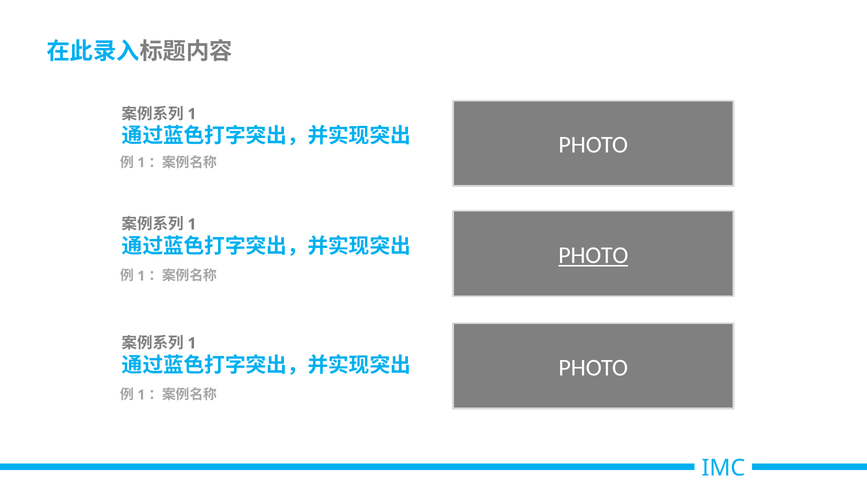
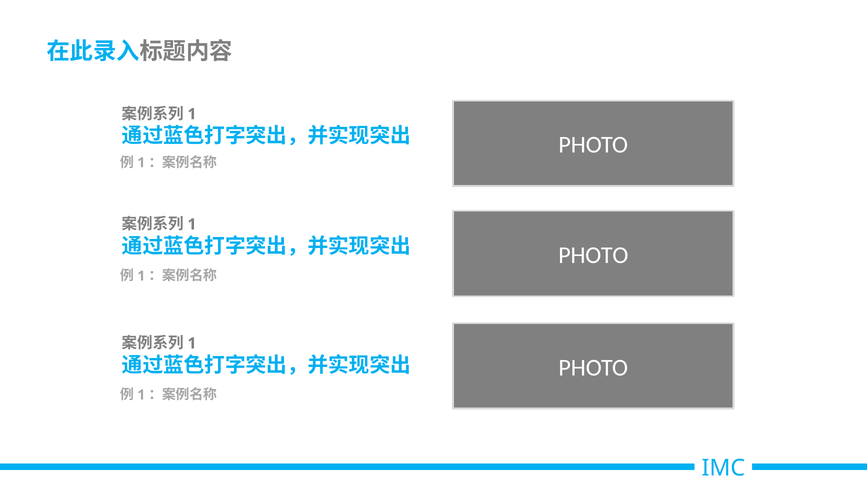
PHOTO at (593, 255) underline: present -> none
